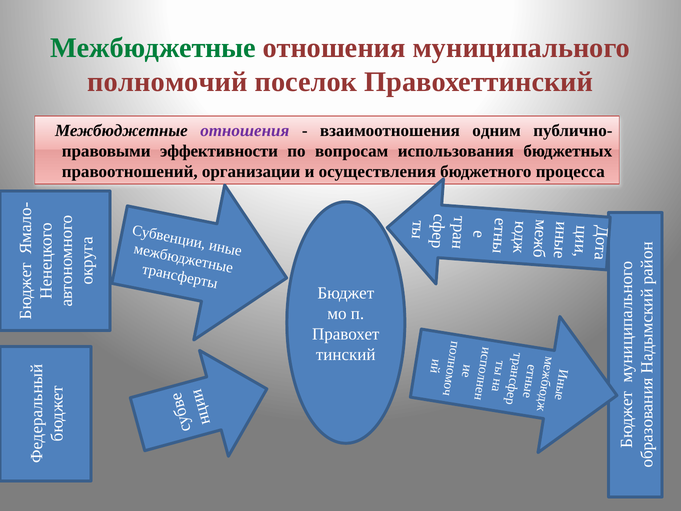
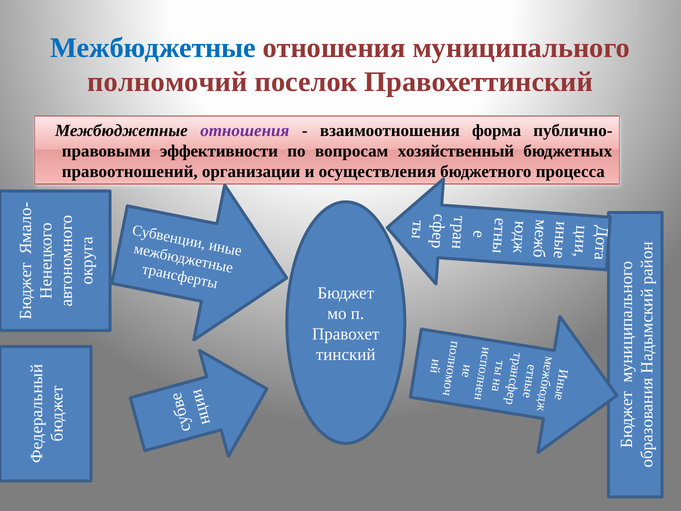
Межбюджетные at (153, 48) colour: green -> blue
одним: одним -> форма
использования: использования -> хозяйственный
